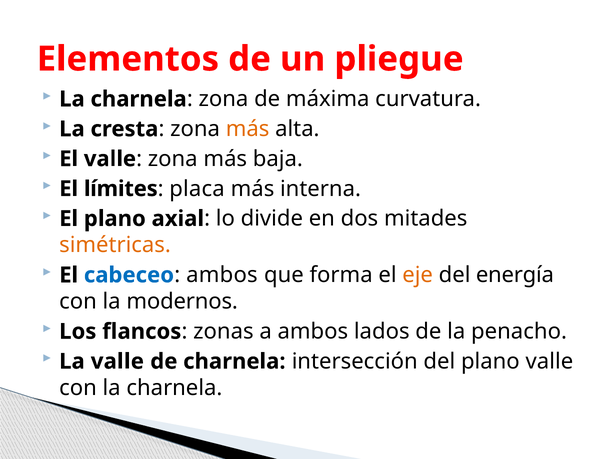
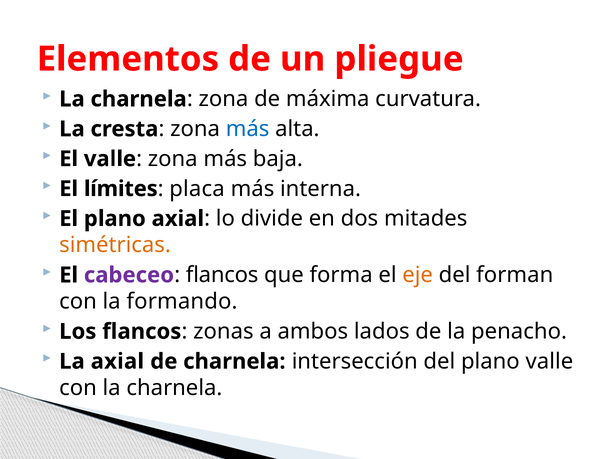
más at (248, 129) colour: orange -> blue
cabeceo colour: blue -> purple
ambos at (222, 275): ambos -> flancos
energía: energía -> forman
modernos: modernos -> formando
La valle: valle -> axial
